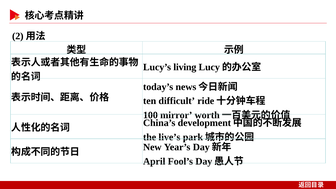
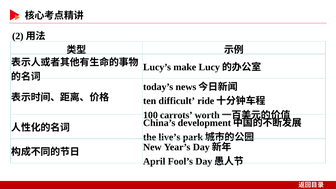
living: living -> make
mirror: mirror -> carrots
